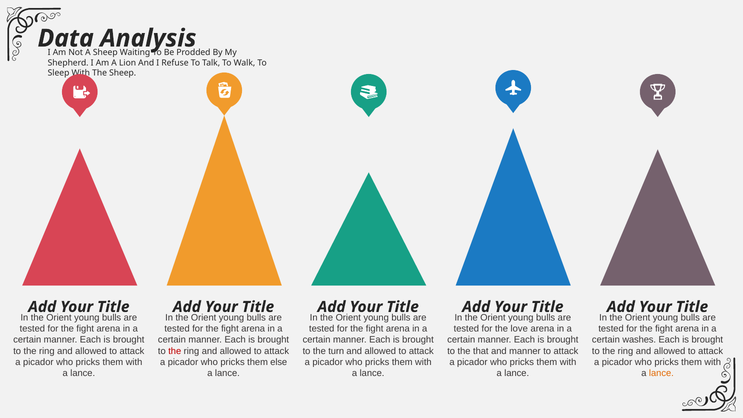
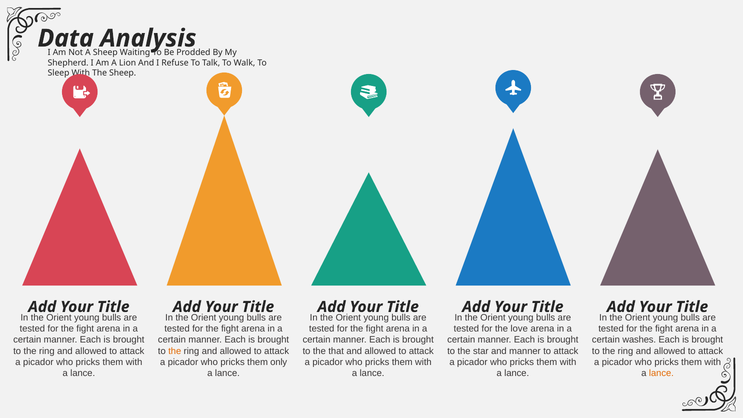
the at (175, 351) colour: red -> orange
turn: turn -> that
that: that -> star
else: else -> only
